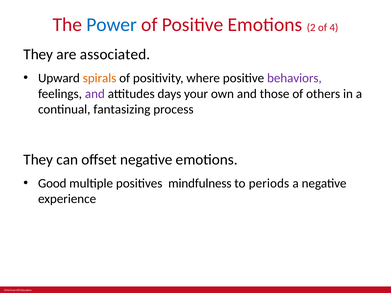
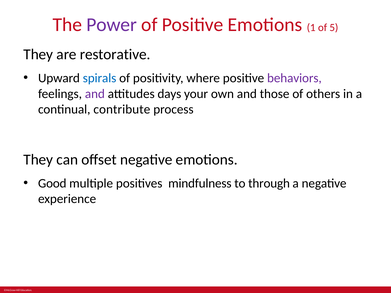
Power colour: blue -> purple
2: 2 -> 1
4: 4 -> 5
associated: associated -> restorative
spirals colour: orange -> blue
fantasizing: fantasizing -> contribute
periods: periods -> through
